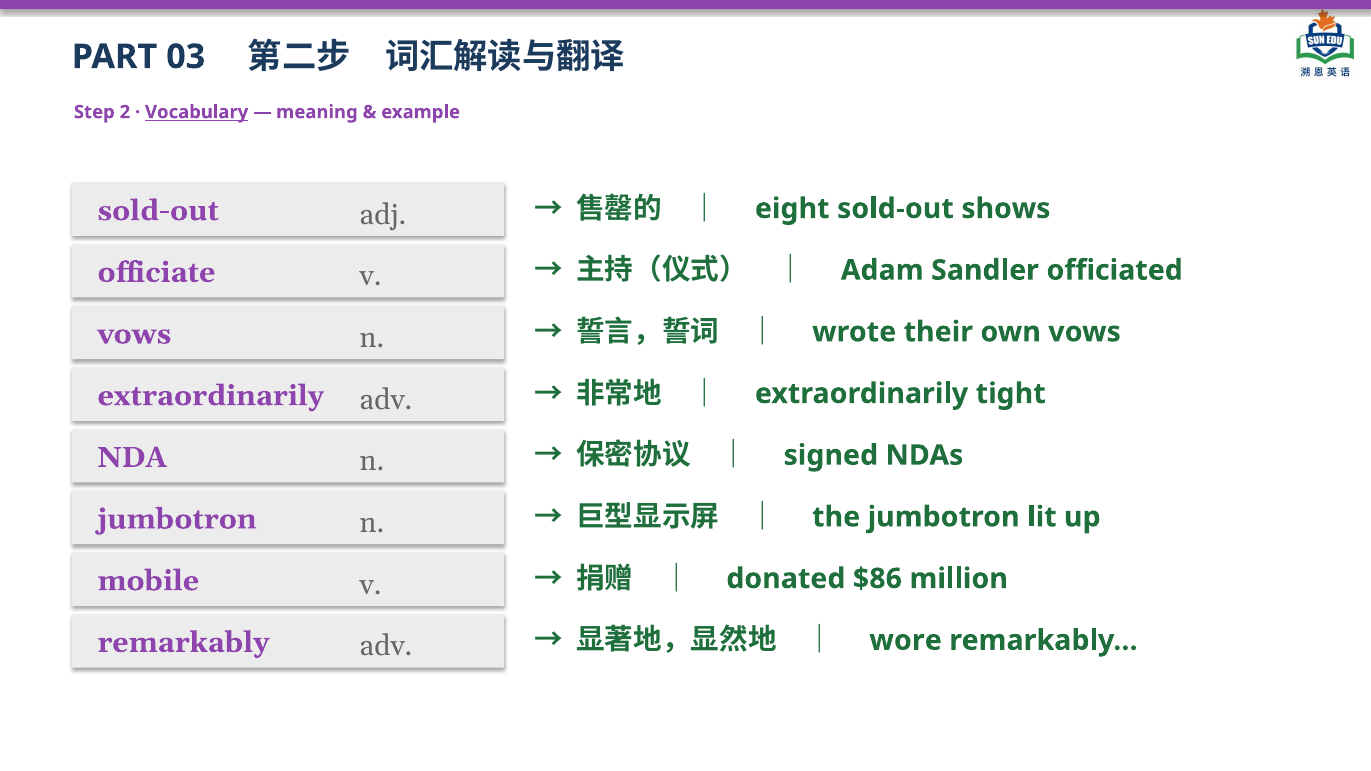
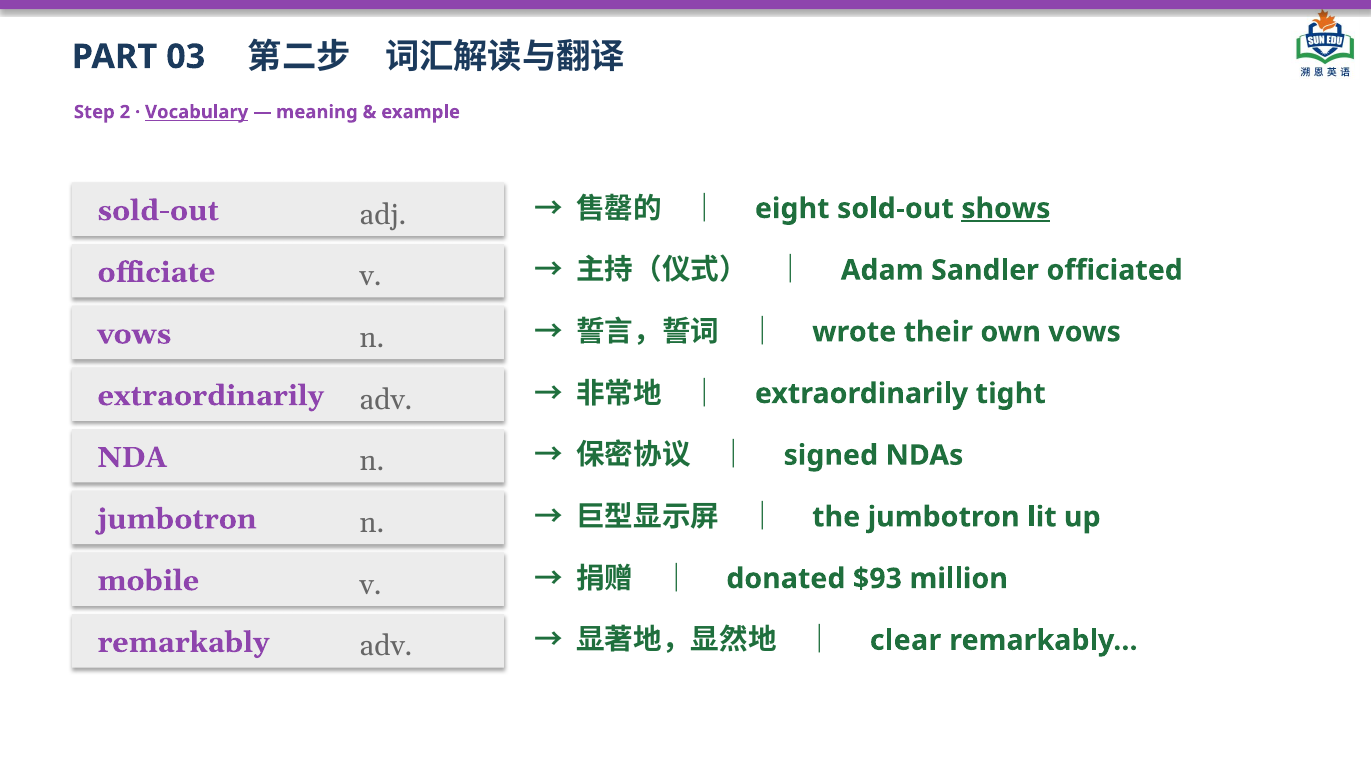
shows underline: none -> present
$86: $86 -> $93
wore: wore -> clear
